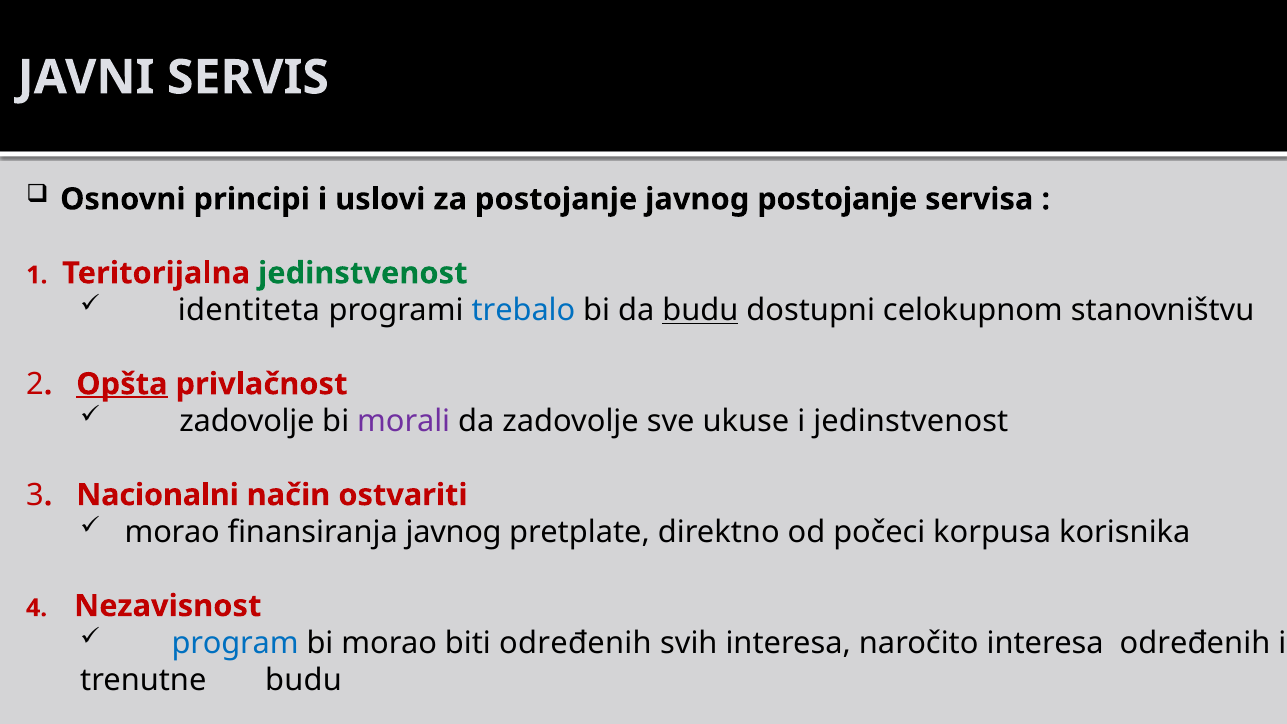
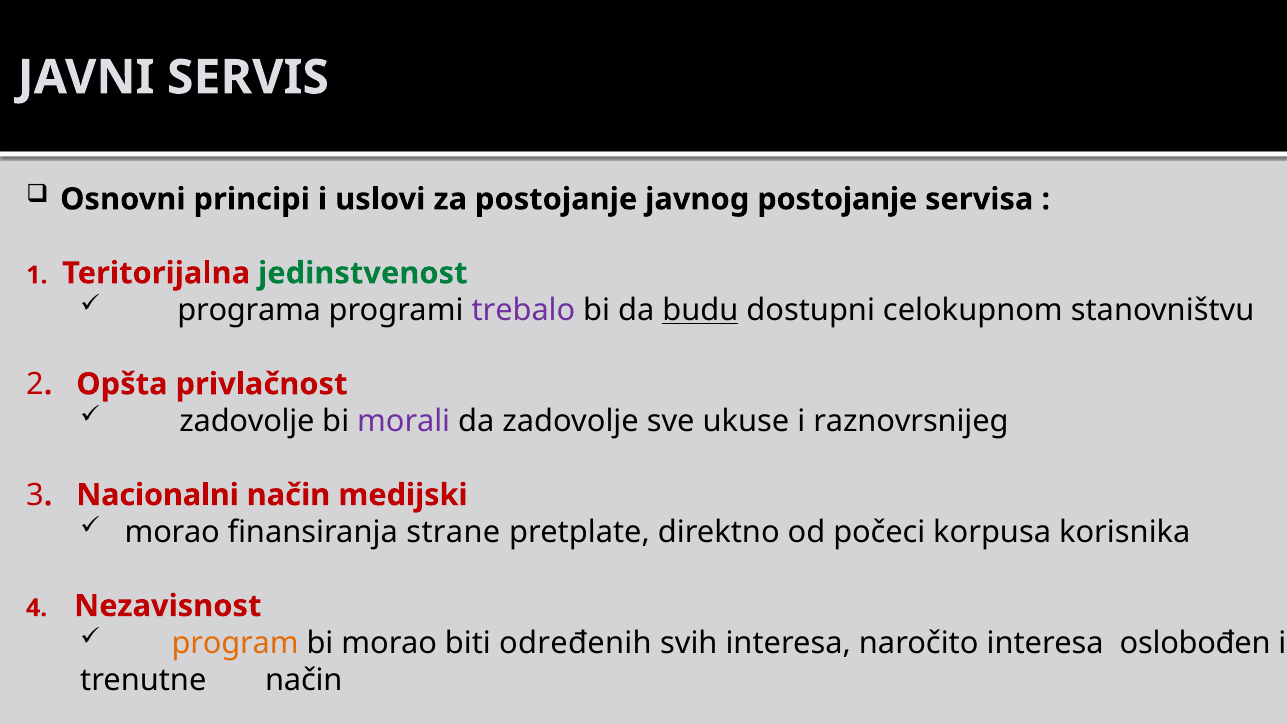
identiteta: identiteta -> programa
trebalo colour: blue -> purple
Opšta underline: present -> none
i jedinstvenost: jedinstvenost -> raznovrsnijeg
ostvariti: ostvariti -> medijski
finansiranja javnog: javnog -> strane
program colour: blue -> orange
interesa određenih: određenih -> oslobođen
trenutne budu: budu -> način
